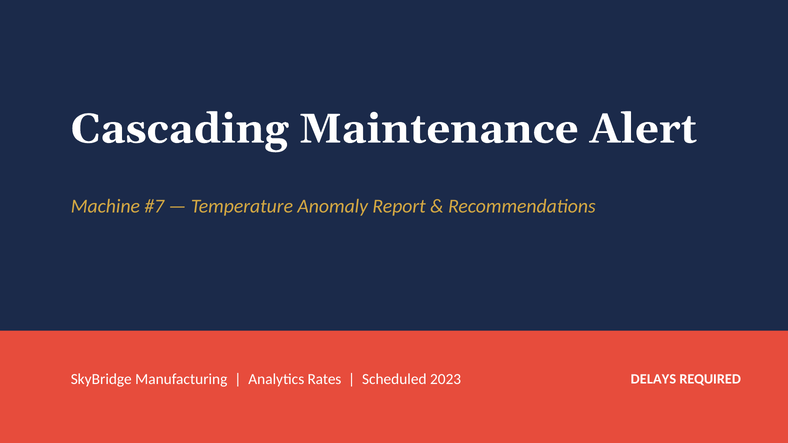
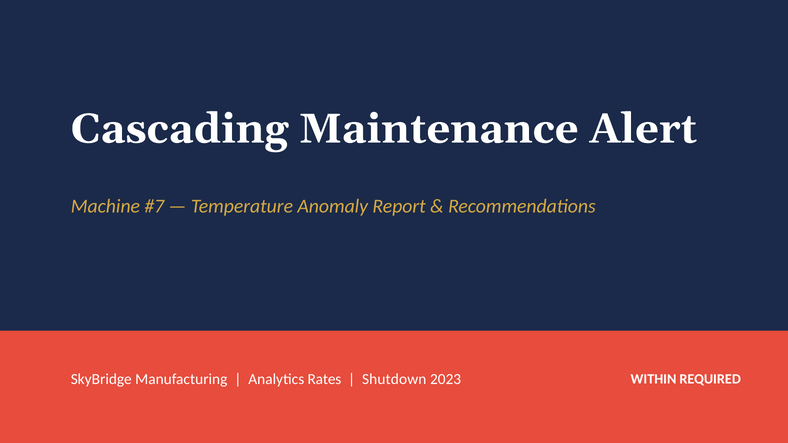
Scheduled: Scheduled -> Shutdown
DELAYS: DELAYS -> WITHIN
